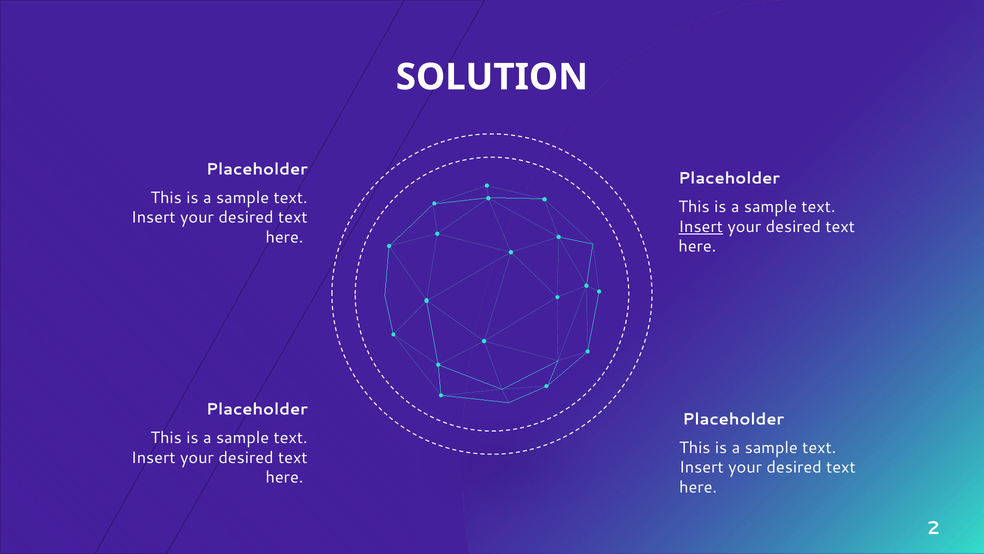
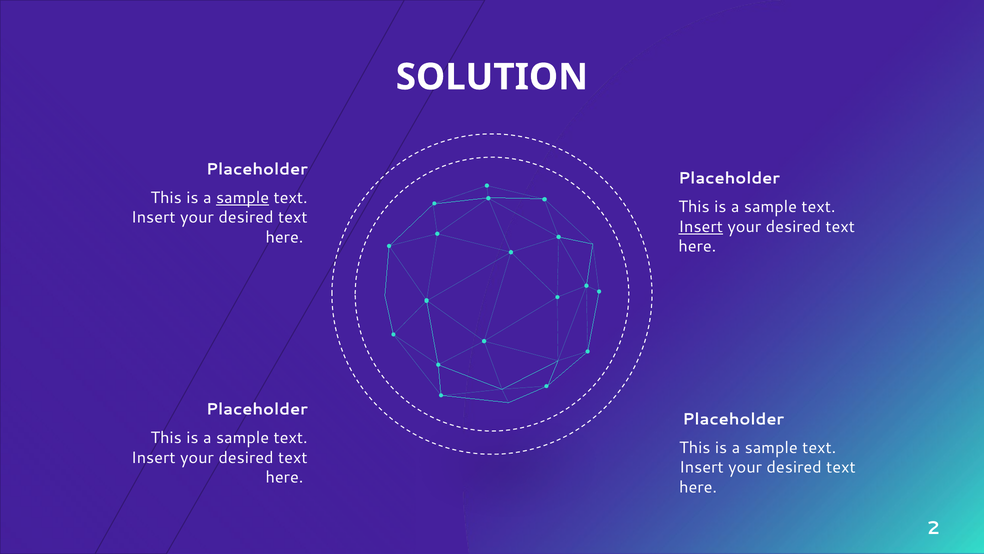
sample at (243, 198) underline: none -> present
